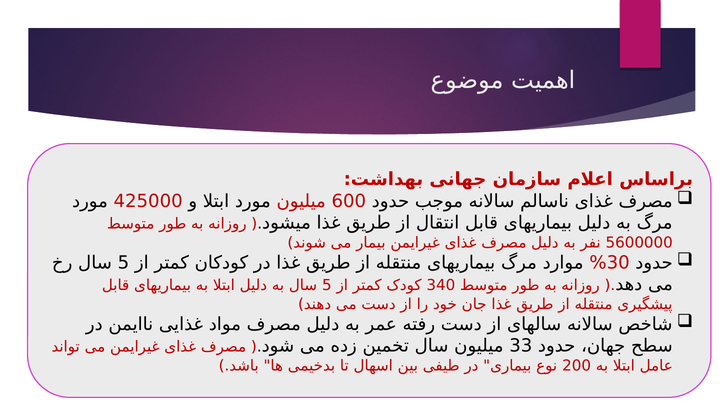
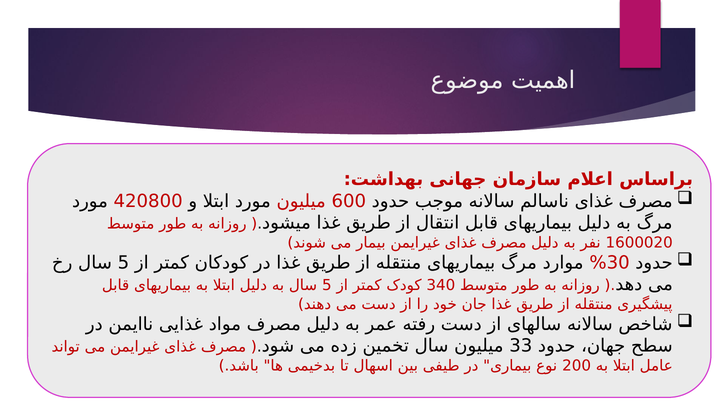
425000: 425000 -> 420800
5600000: 5600000 -> 1600020
